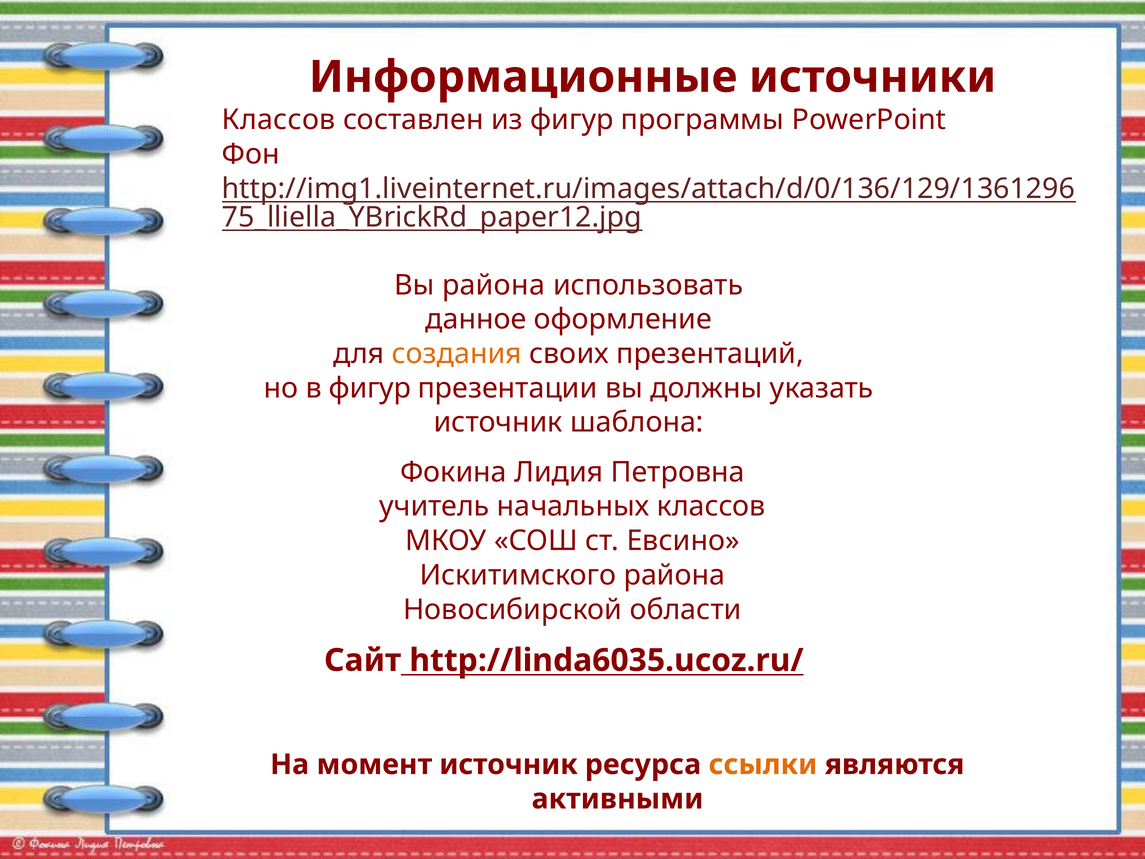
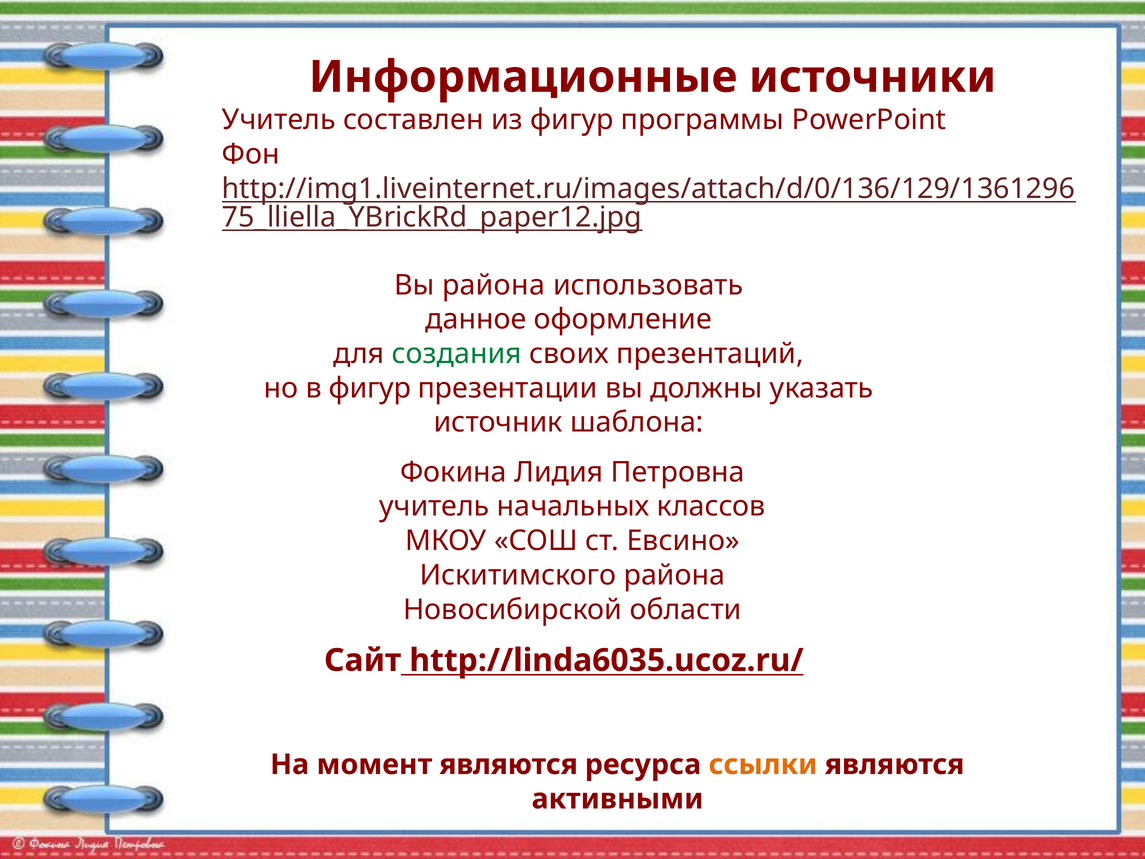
Классов at (279, 120): Классов -> Учитель
создания colour: orange -> green
момент источник: источник -> являются
